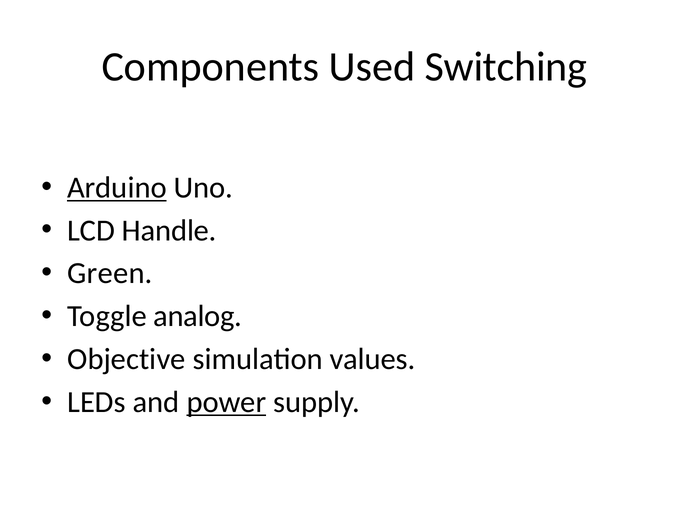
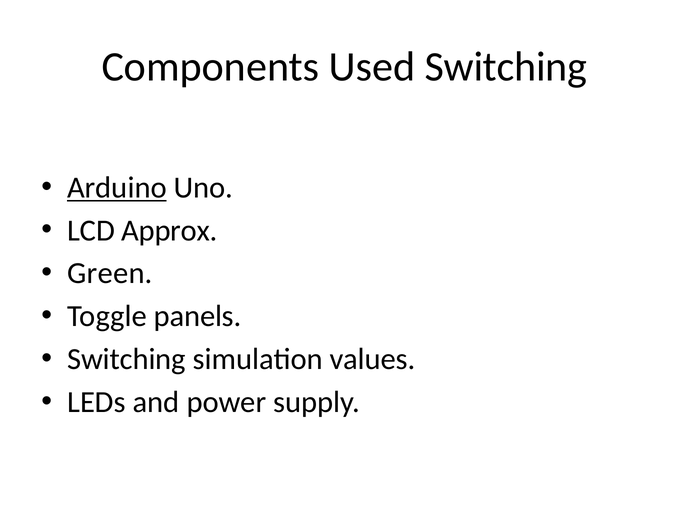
Handle: Handle -> Approx
analog: analog -> panels
Objective at (126, 359): Objective -> Switching
power underline: present -> none
